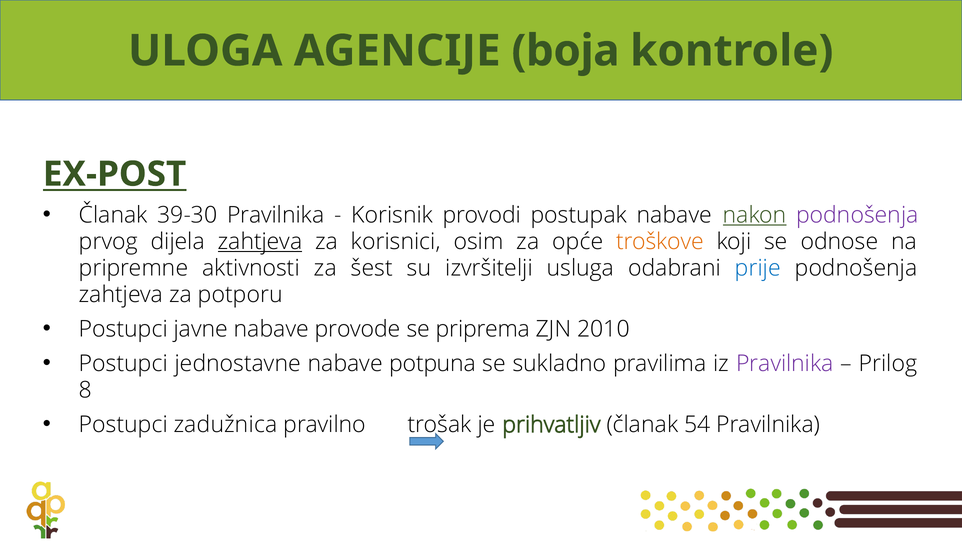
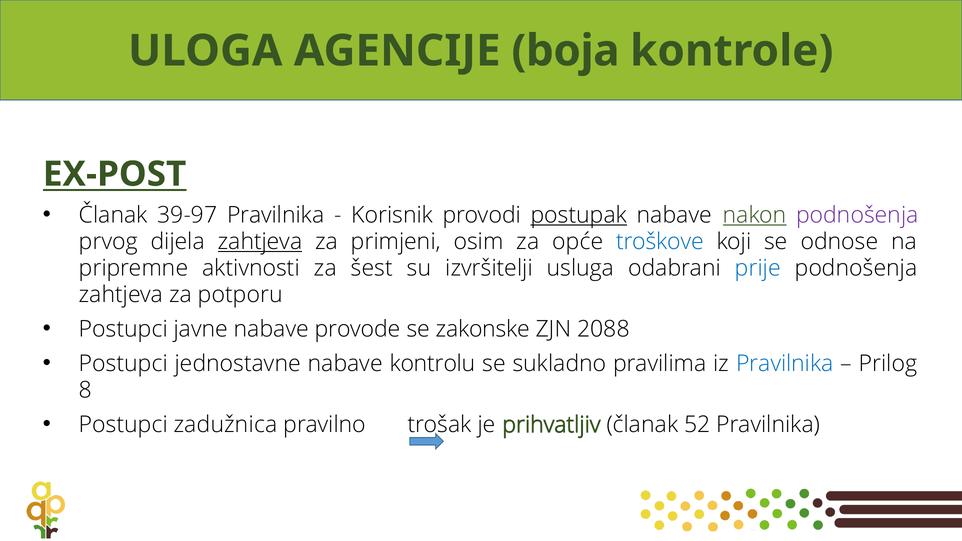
39-30: 39-30 -> 39-97
postupak underline: none -> present
korisnici: korisnici -> primjeni
troškove colour: orange -> blue
priprema: priprema -> zakonske
2010: 2010 -> 2088
potpuna: potpuna -> kontrolu
Pravilnika at (785, 364) colour: purple -> blue
54: 54 -> 52
